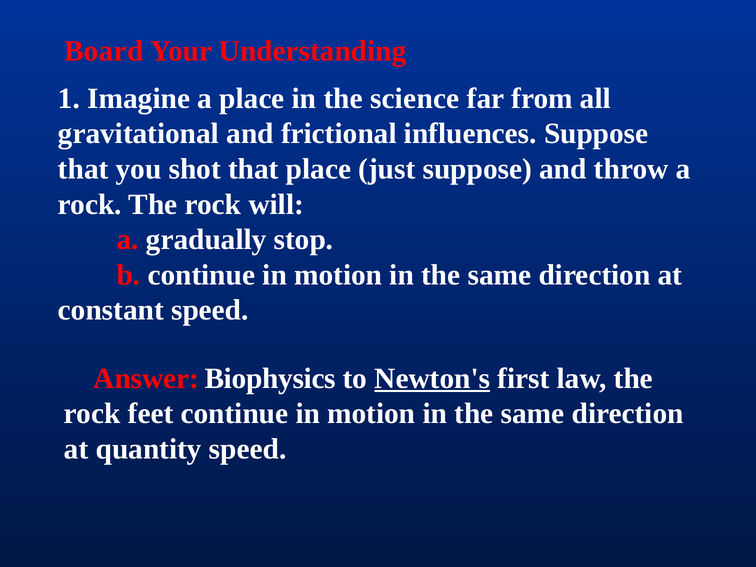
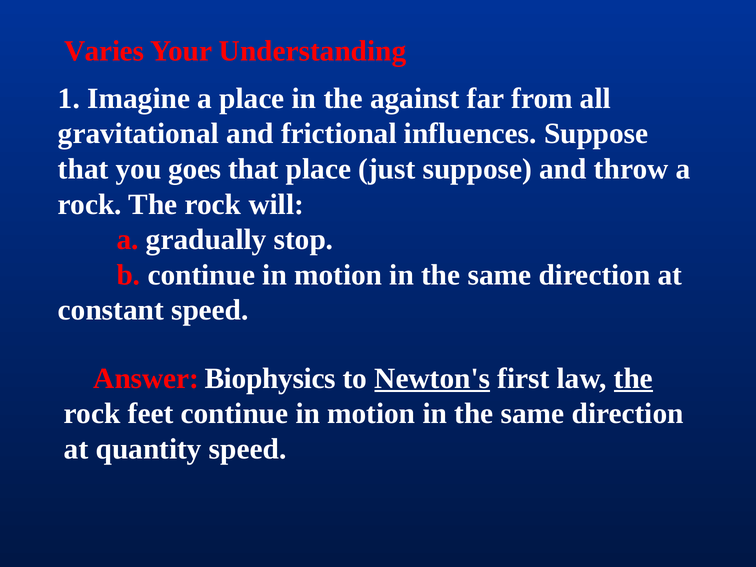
Board: Board -> Varies
science: science -> against
shot: shot -> goes
the at (633, 378) underline: none -> present
